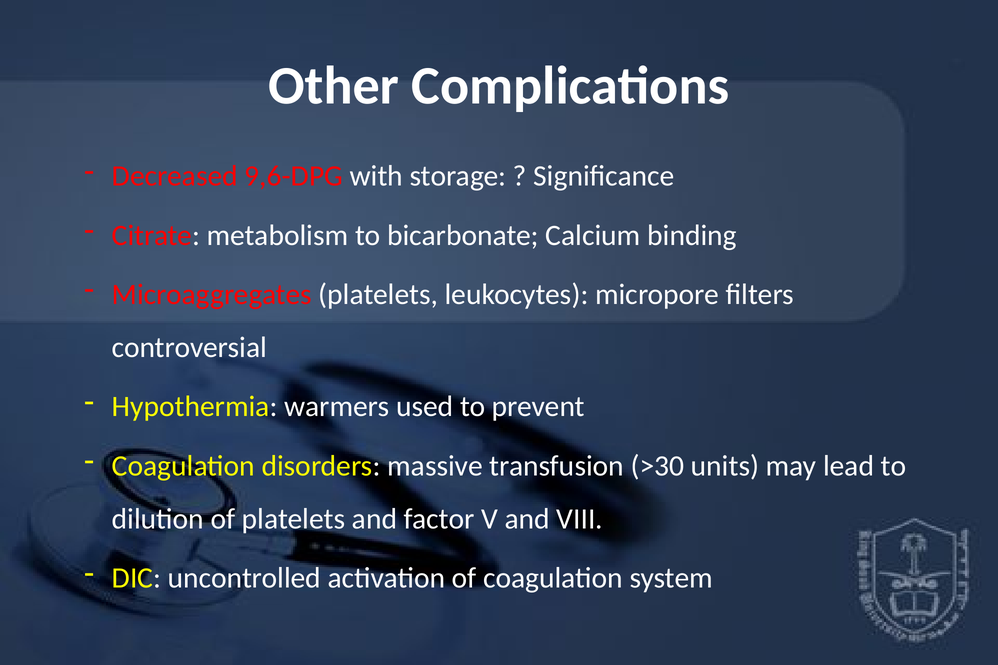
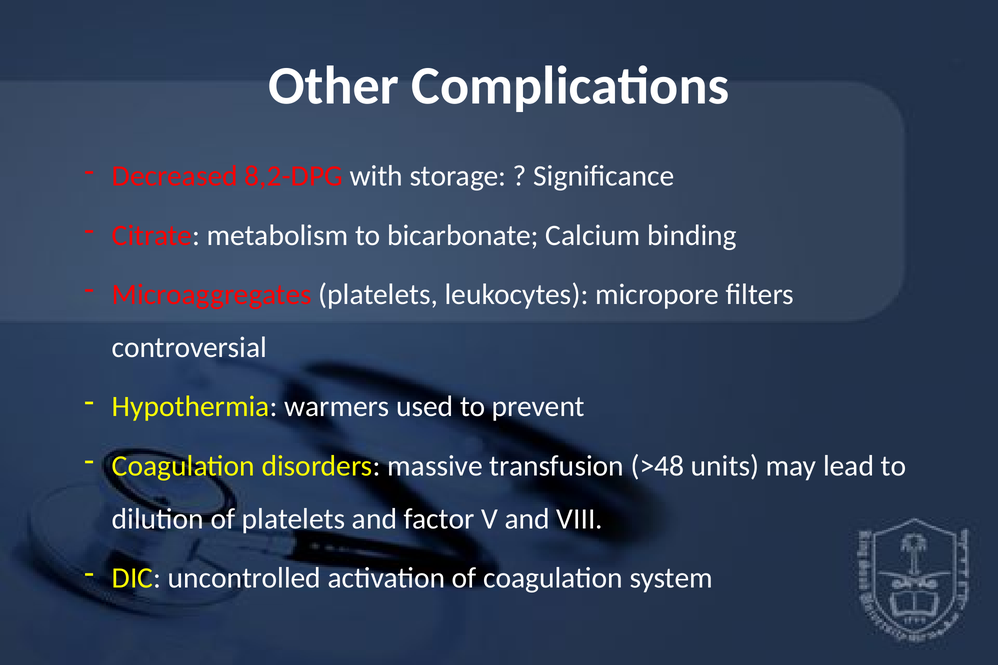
9,6-DPG: 9,6-DPG -> 8,2-DPG
>30: >30 -> >48
